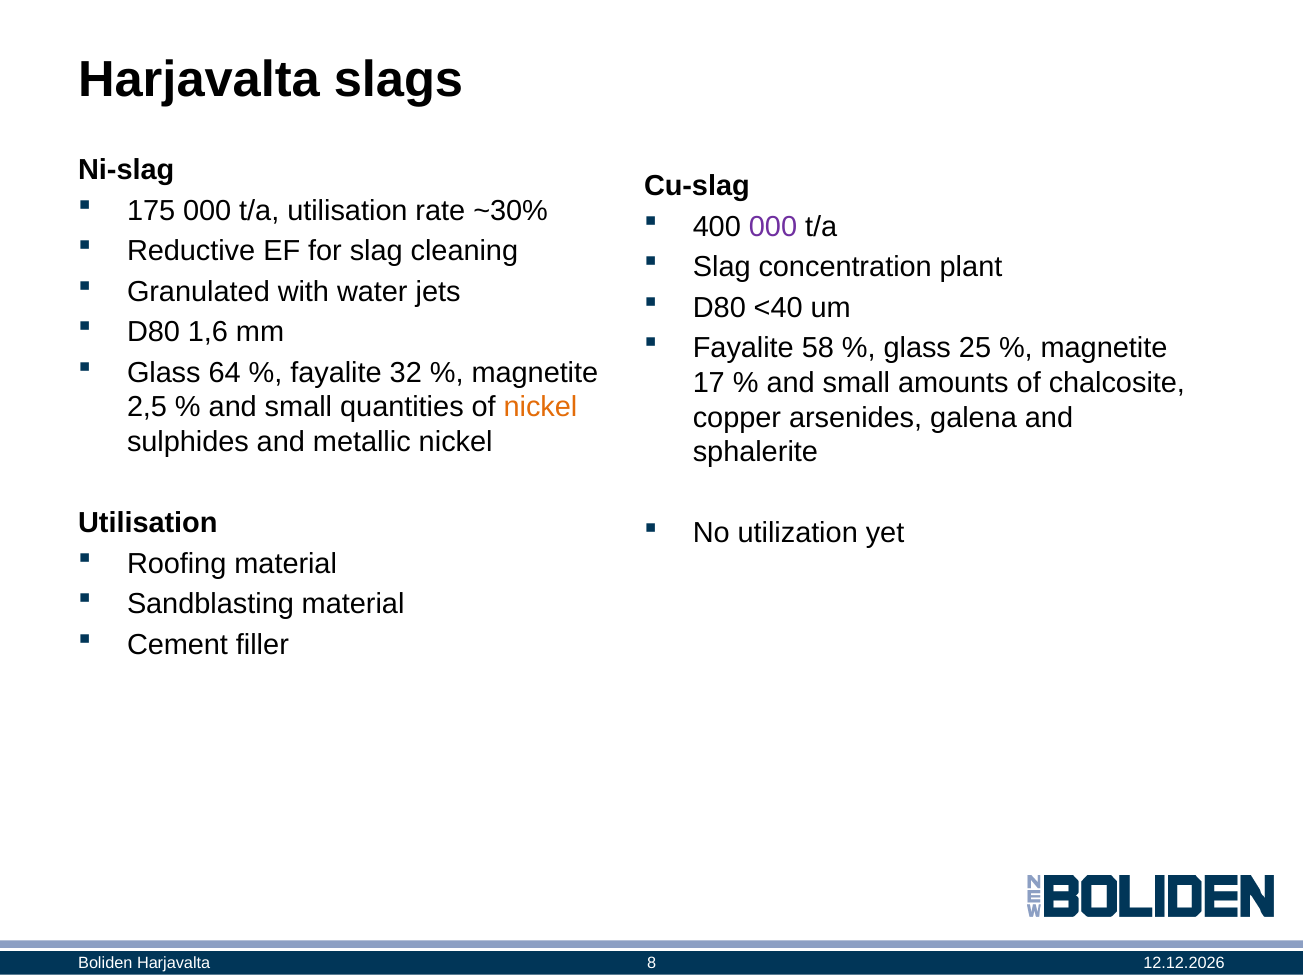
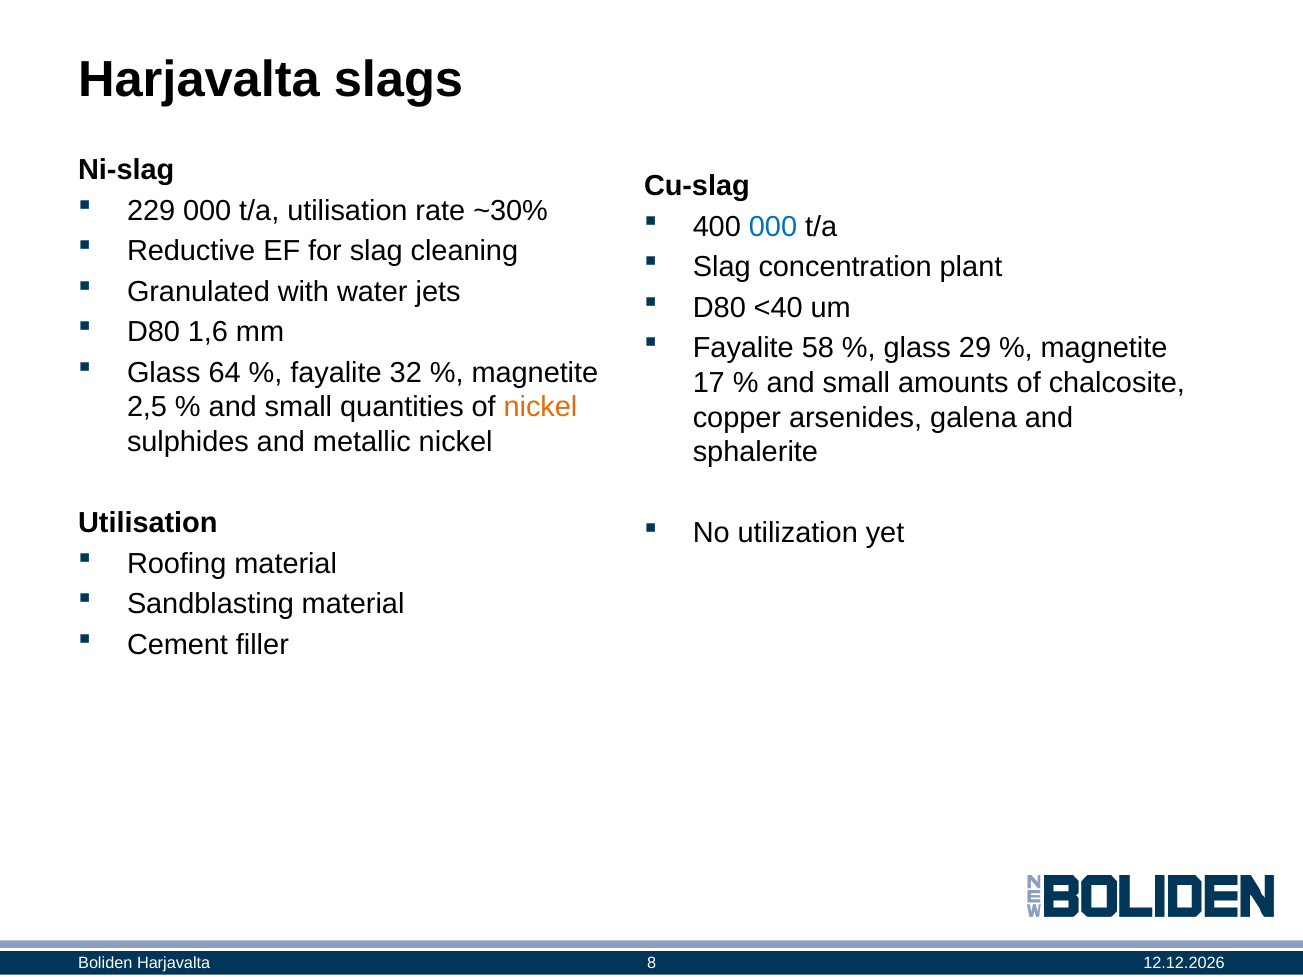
175: 175 -> 229
000 at (773, 227) colour: purple -> blue
25: 25 -> 29
